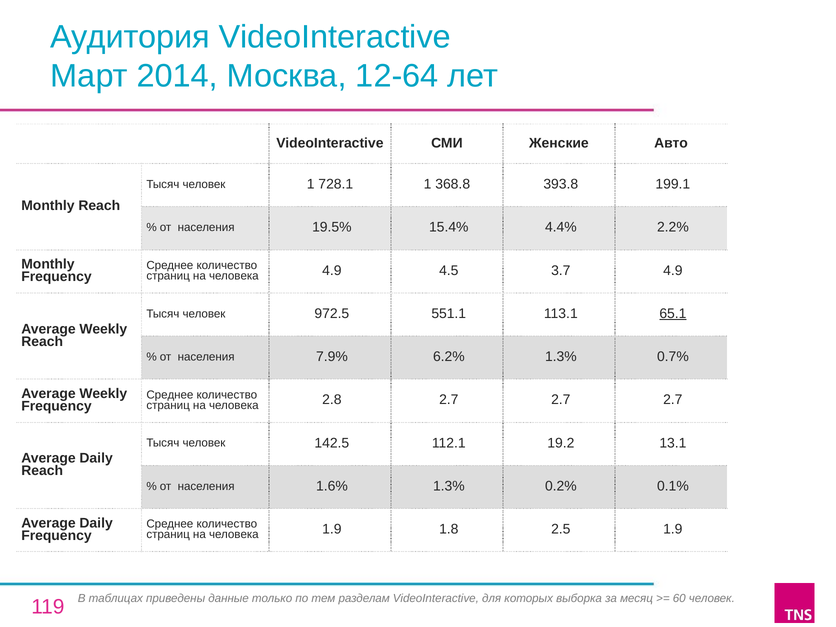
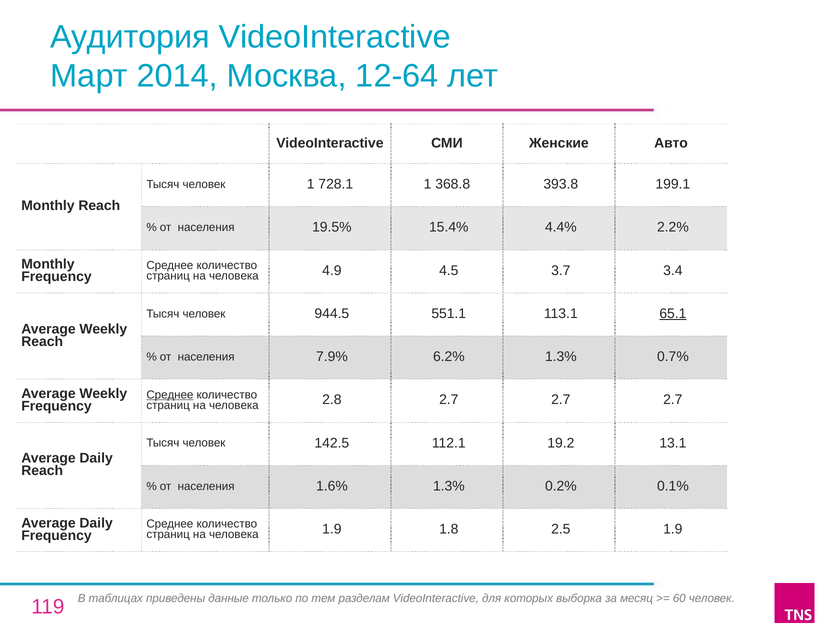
3.7 4.9: 4.9 -> 3.4
972.5: 972.5 -> 944.5
Среднее at (170, 395) underline: none -> present
